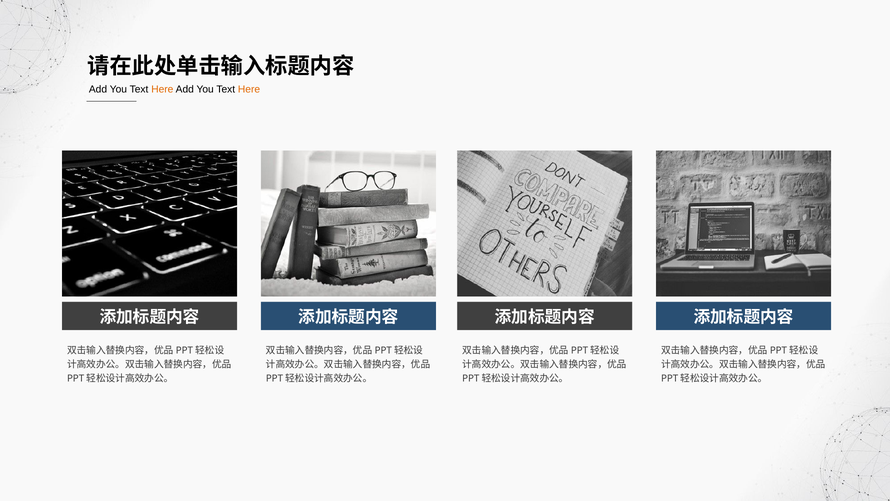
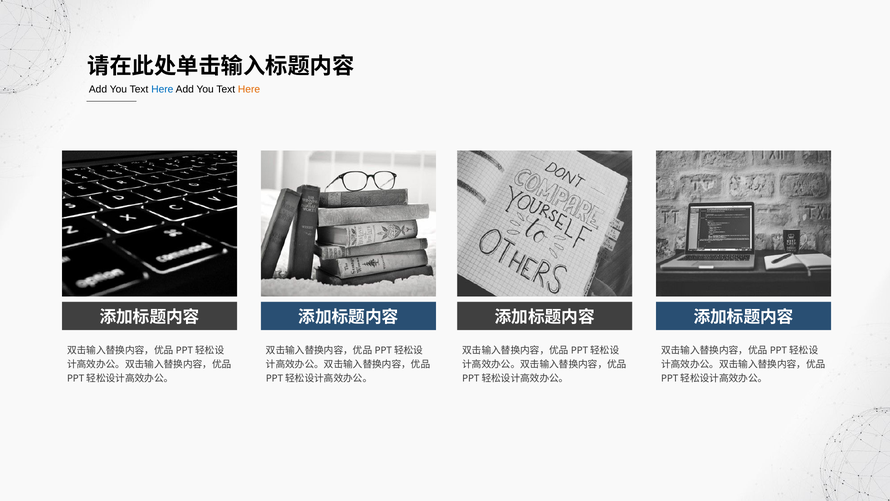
Here at (162, 90) colour: orange -> blue
